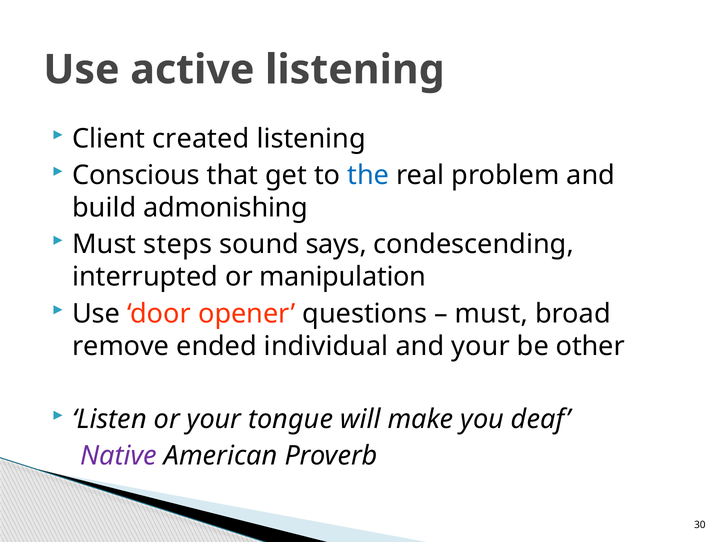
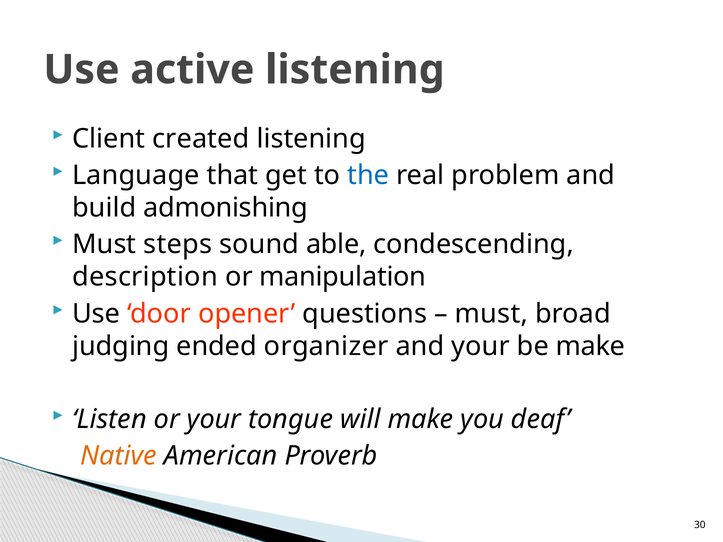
Conscious: Conscious -> Language
says: says -> able
interrupted: interrupted -> description
remove: remove -> judging
individual: individual -> organizer
be other: other -> make
Native colour: purple -> orange
